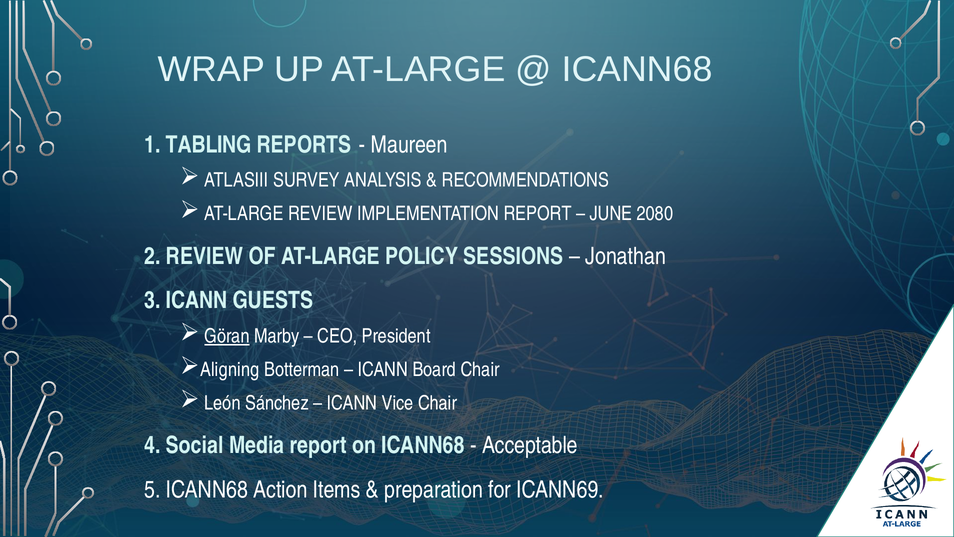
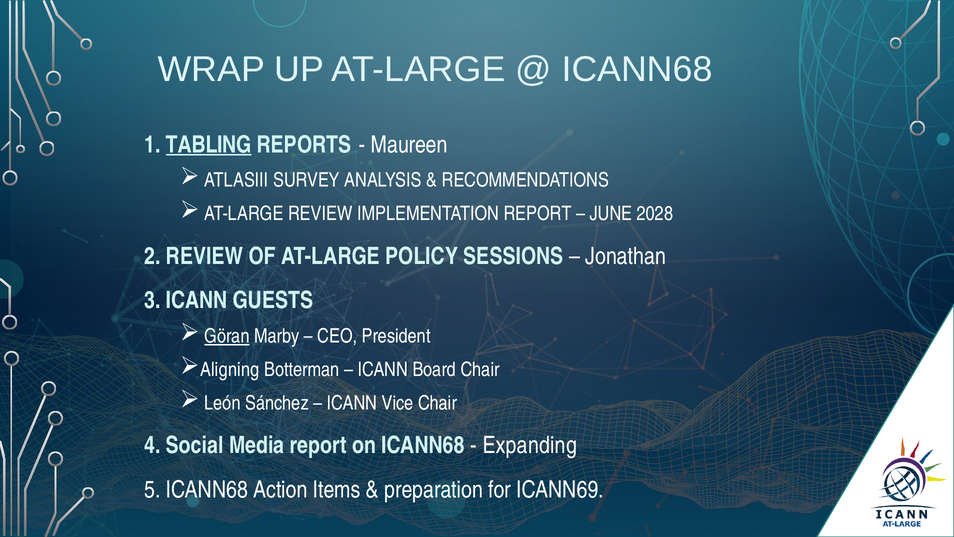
TABLING underline: none -> present
2080: 2080 -> 2028
Acceptable: Acceptable -> Expanding
